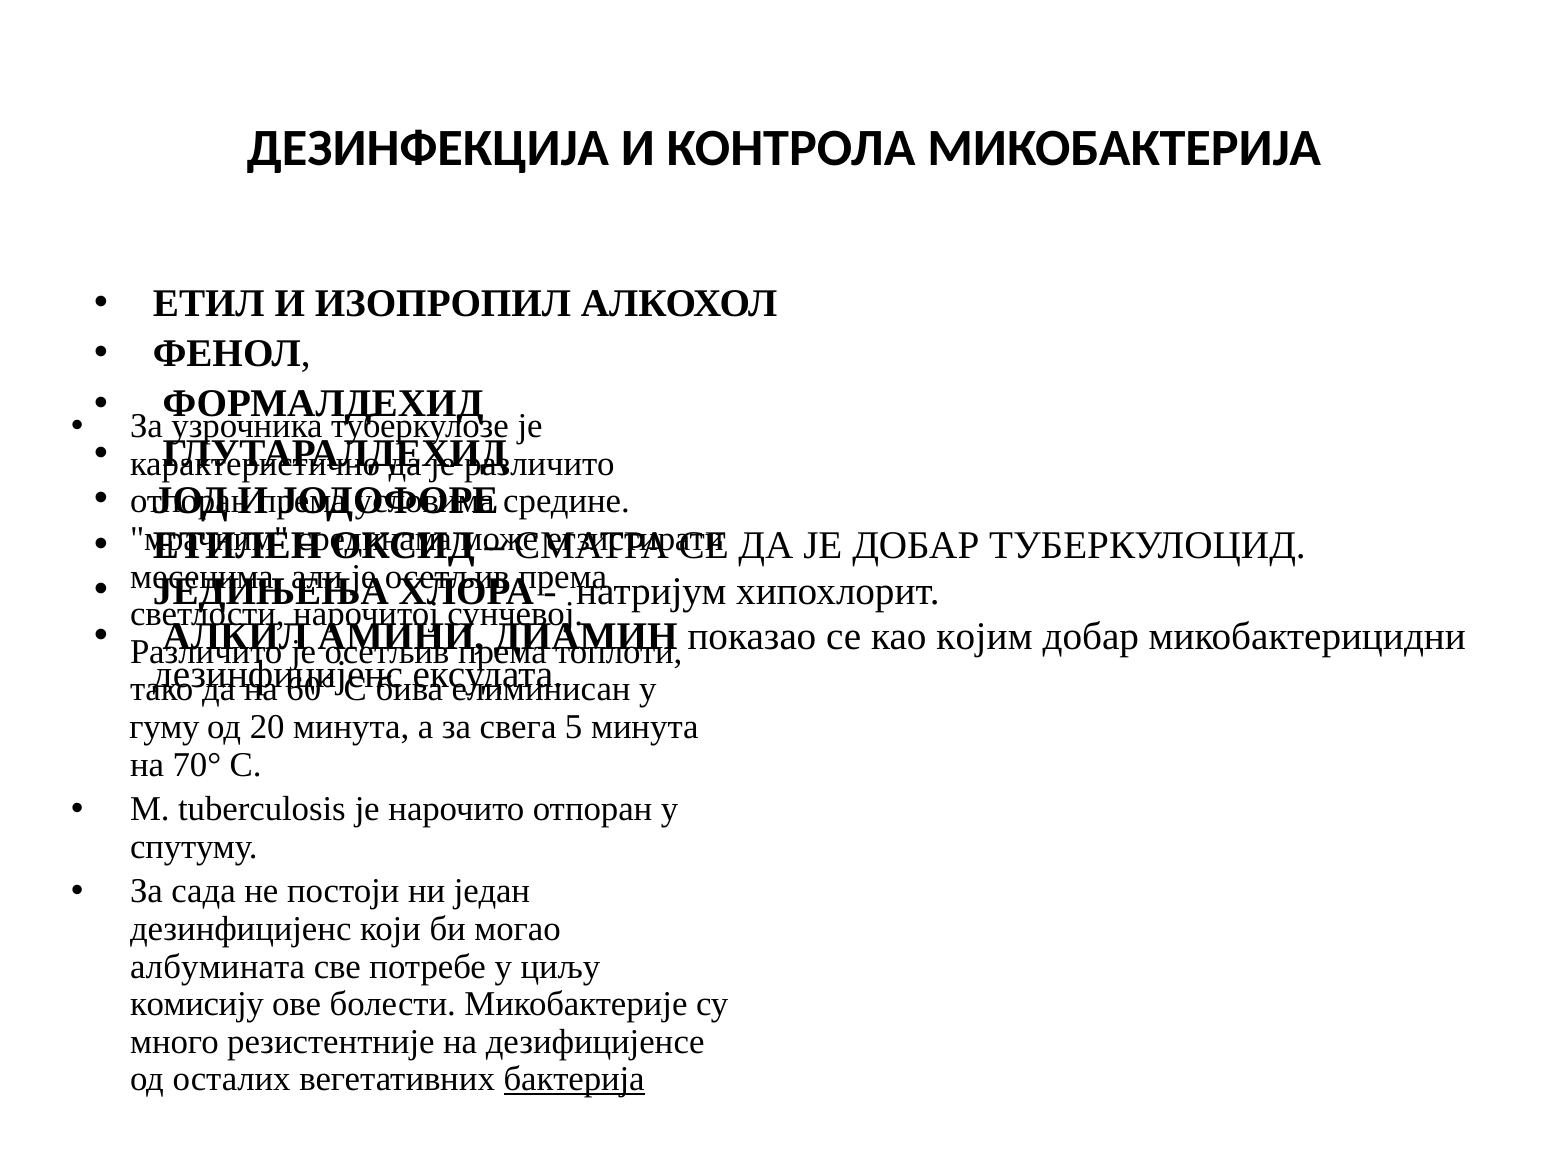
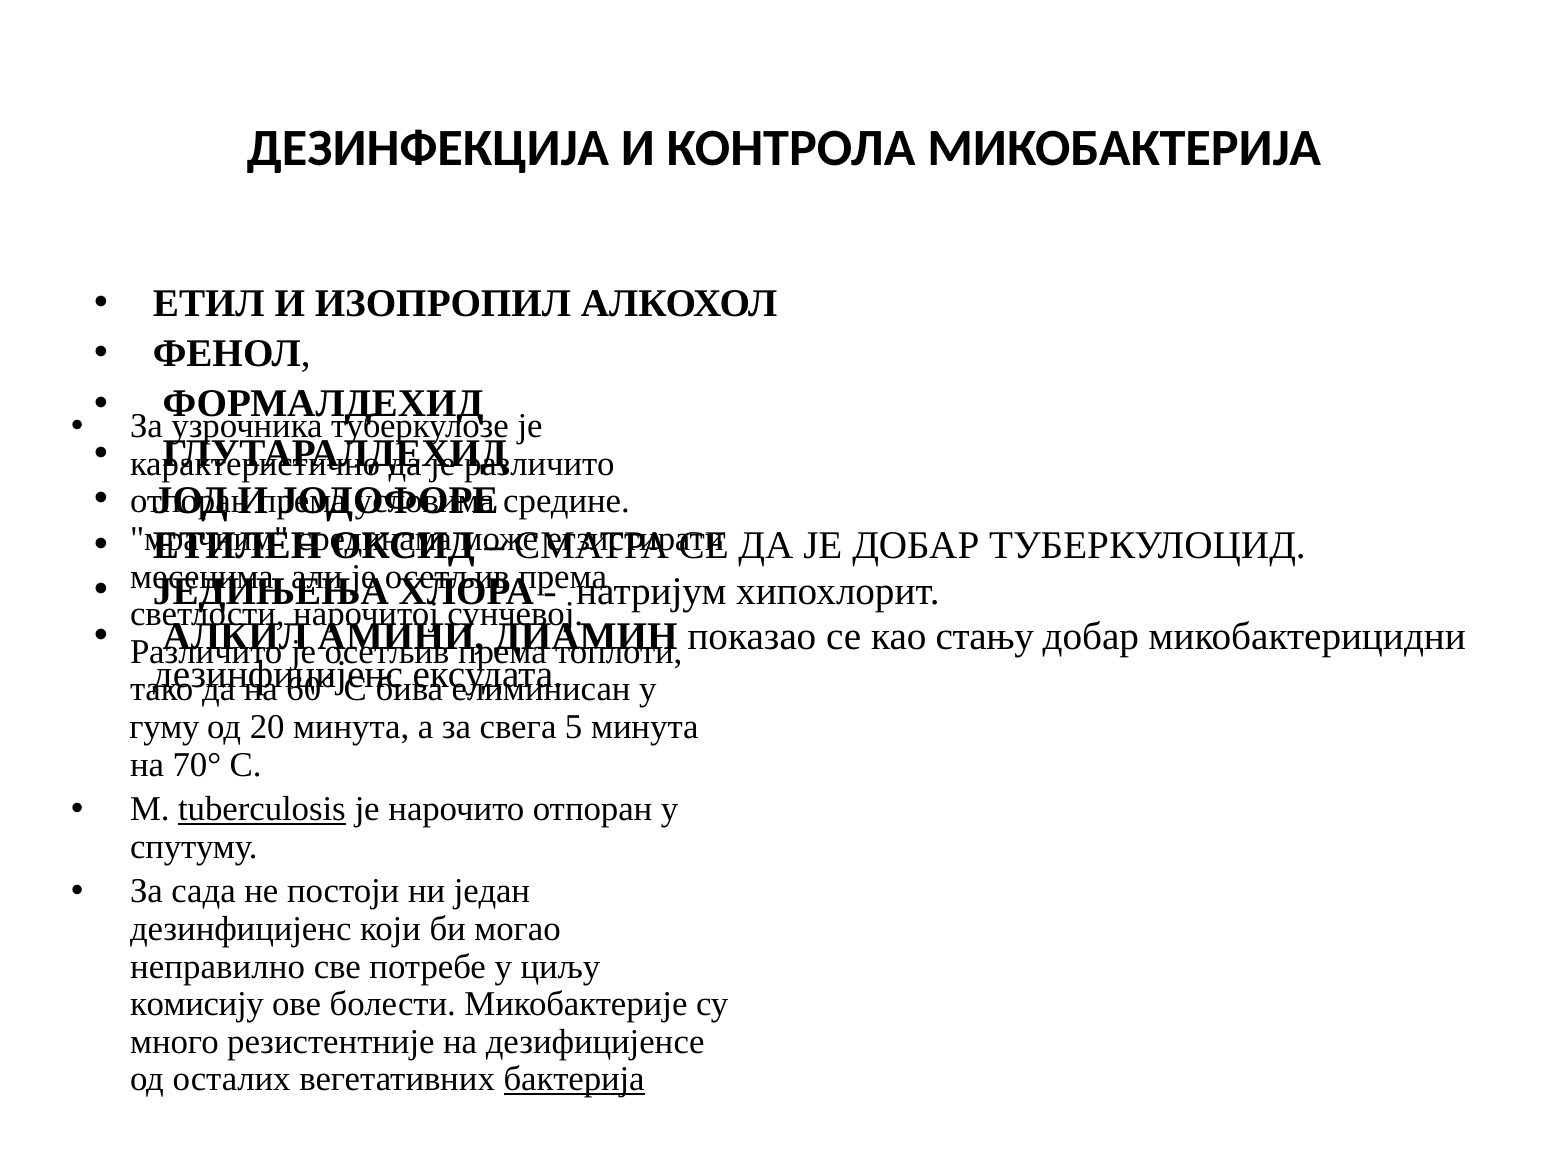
којим: којим -> стању
tuberculosis underline: none -> present
албумината: албумината -> неправилно
